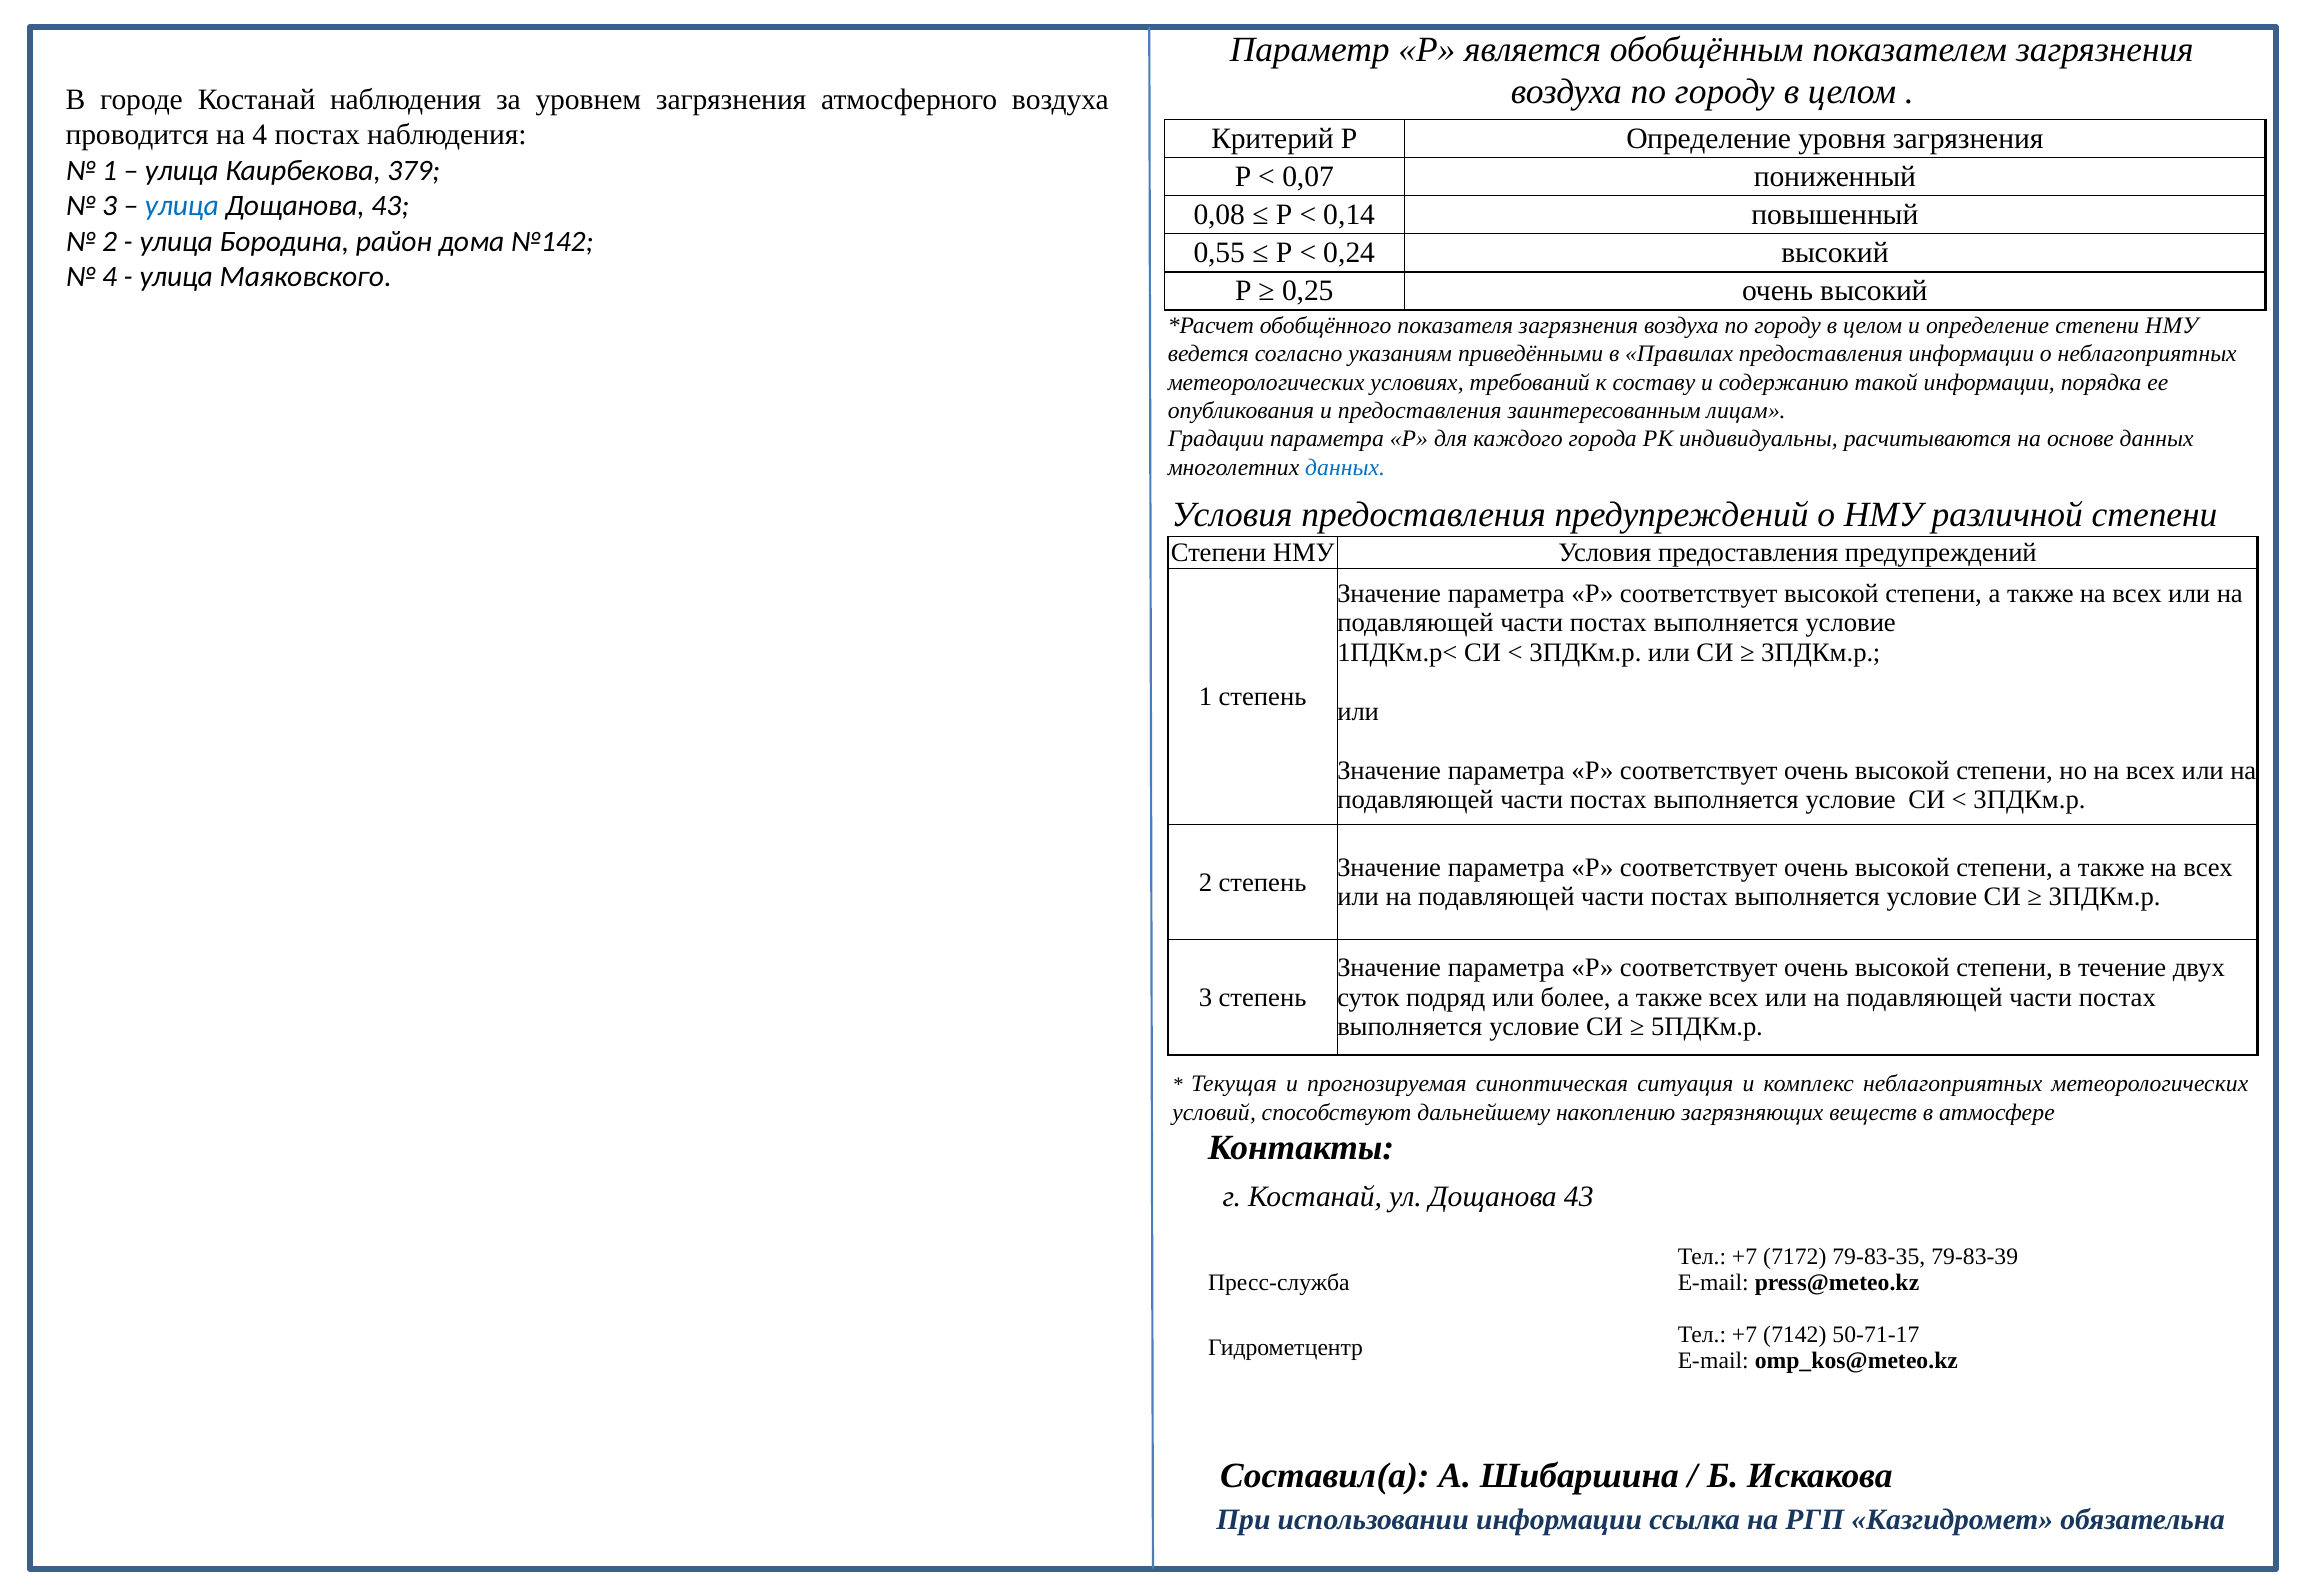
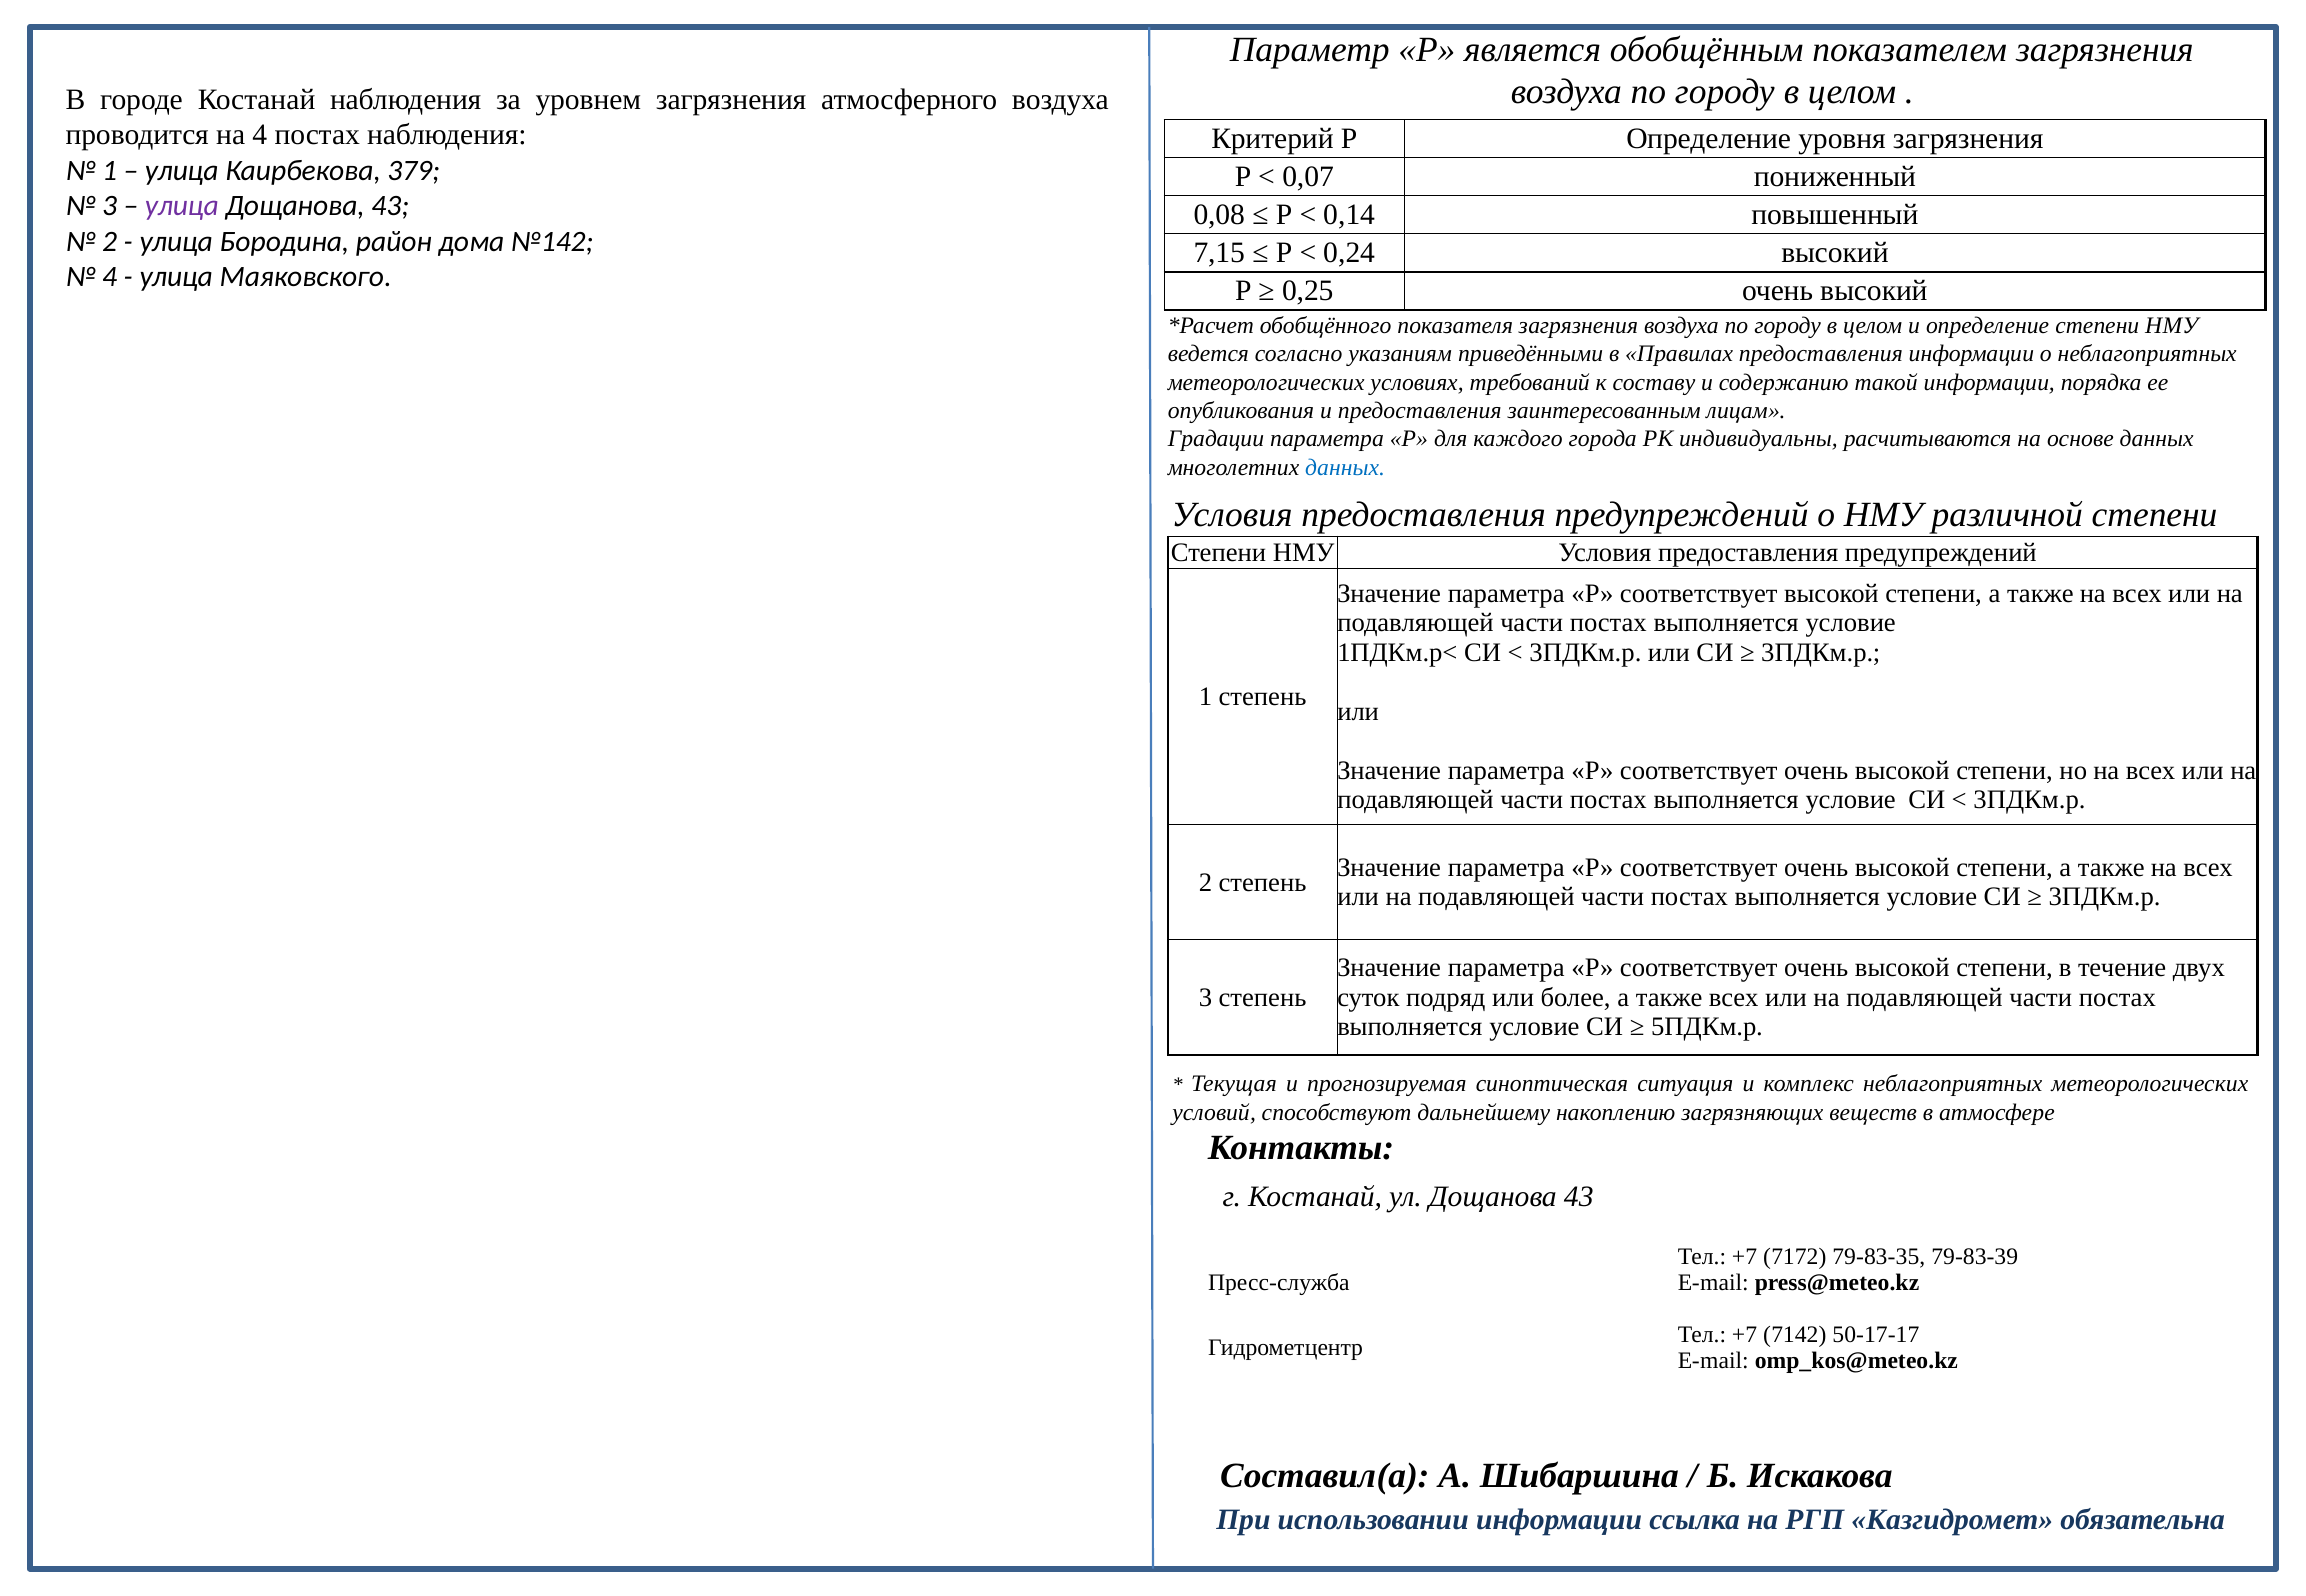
улица at (182, 206) colour: blue -> purple
0,55: 0,55 -> 7,15
50-71-17: 50-71-17 -> 50-17-17
